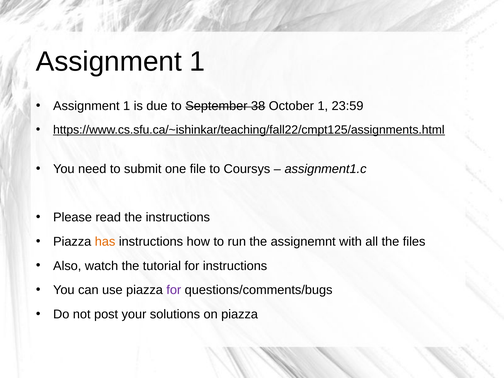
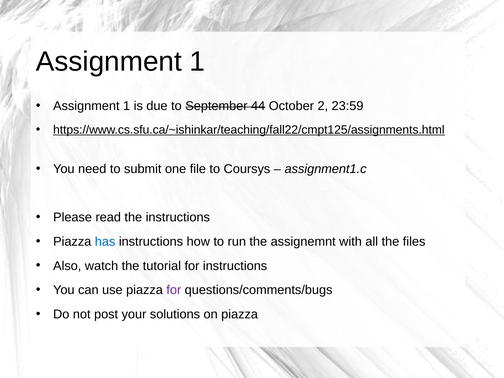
38: 38 -> 44
October 1: 1 -> 2
has colour: orange -> blue
